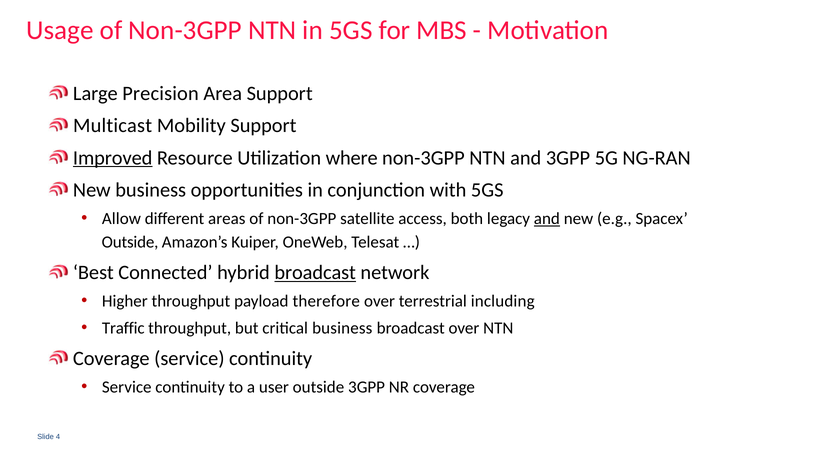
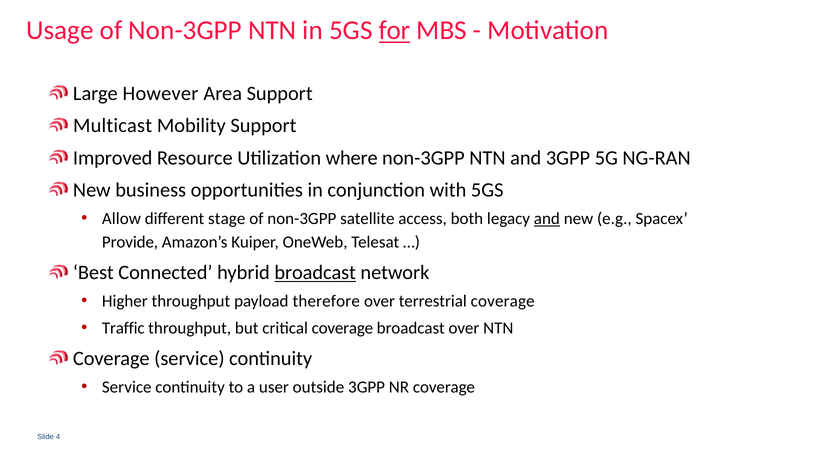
for underline: none -> present
Precision: Precision -> However
Improved underline: present -> none
areas: areas -> stage
Outside at (130, 242): Outside -> Provide
terrestrial including: including -> coverage
critical business: business -> coverage
